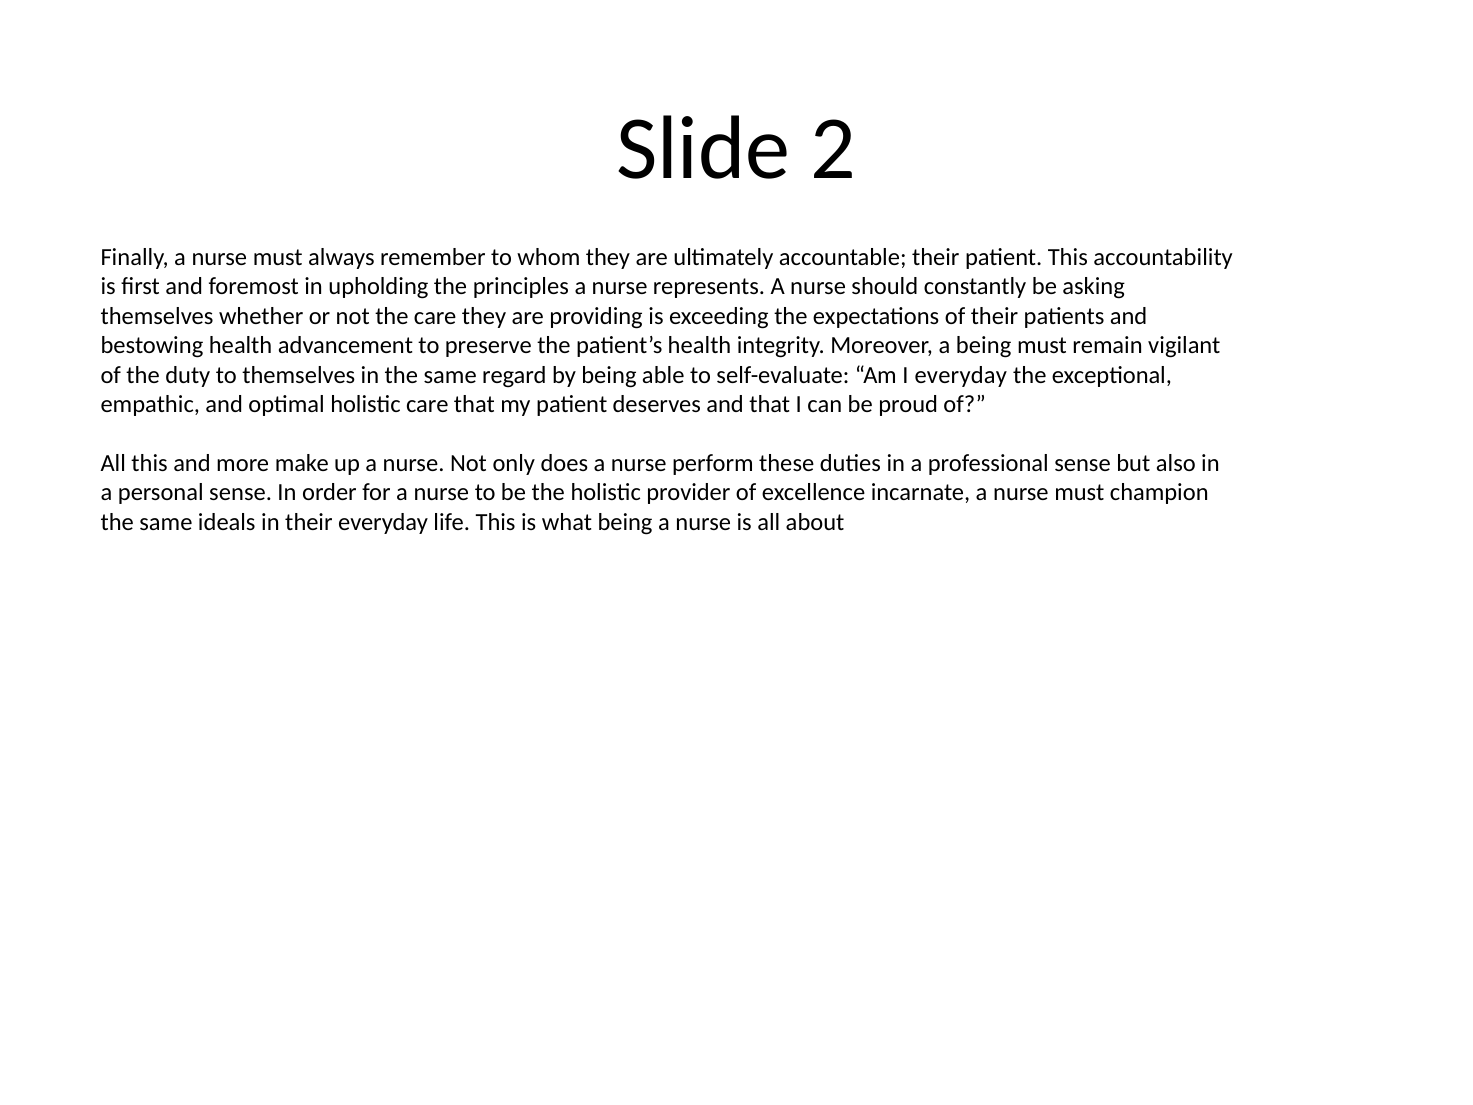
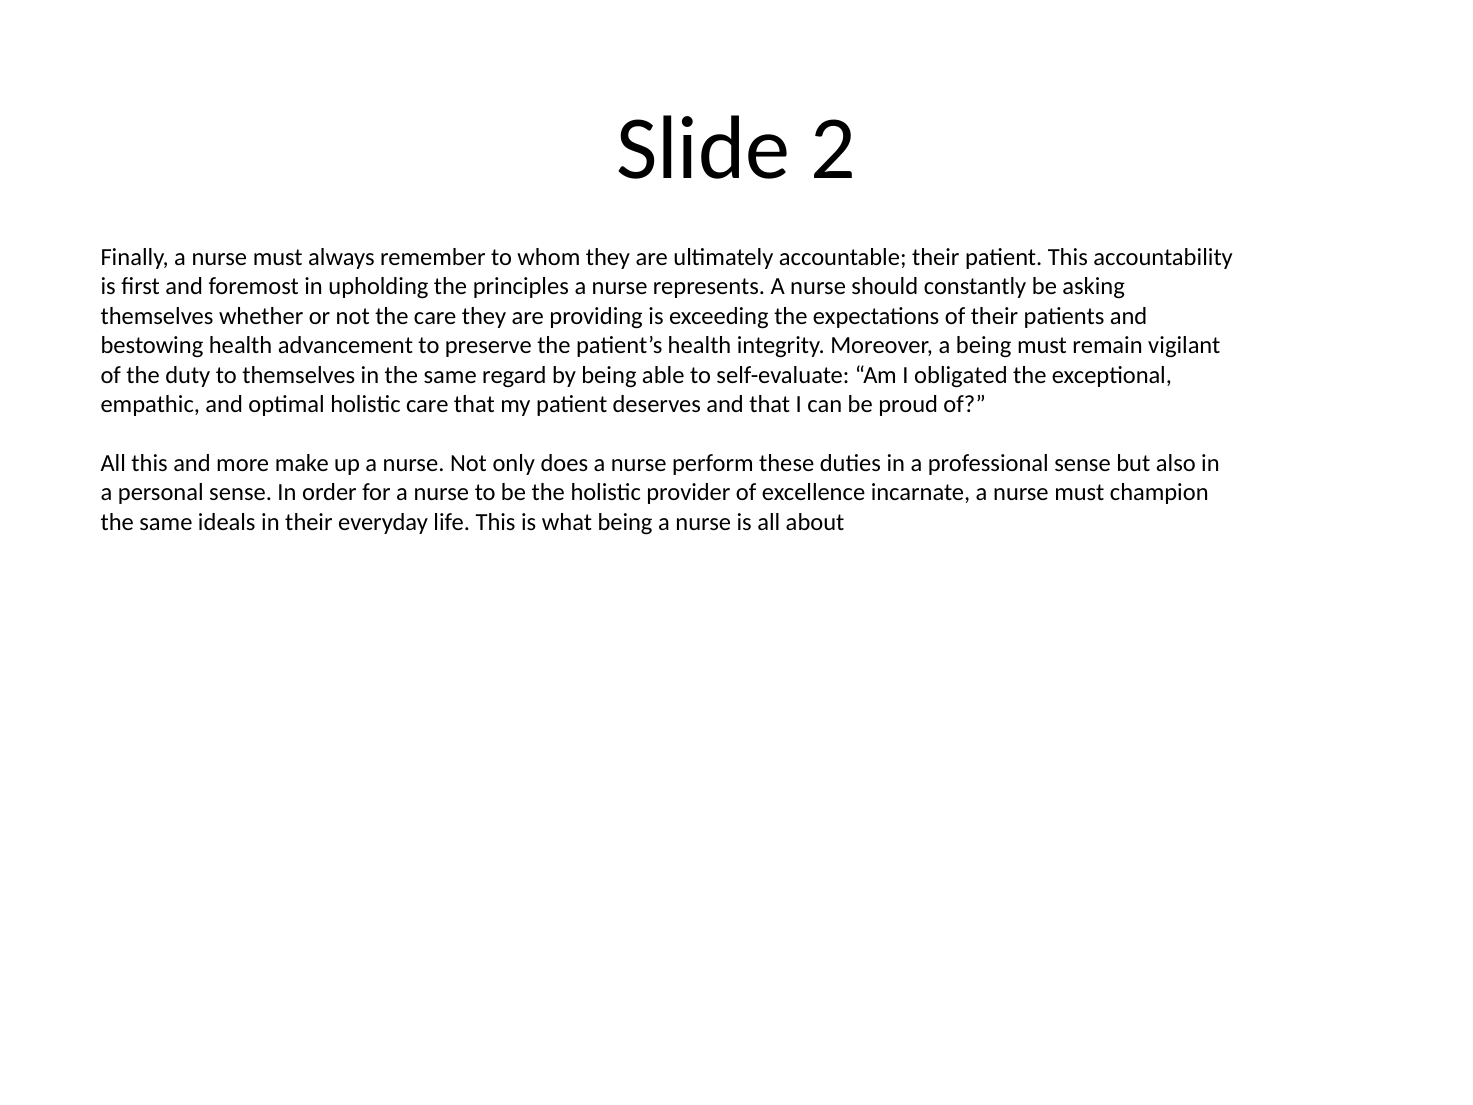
I everyday: everyday -> obligated
